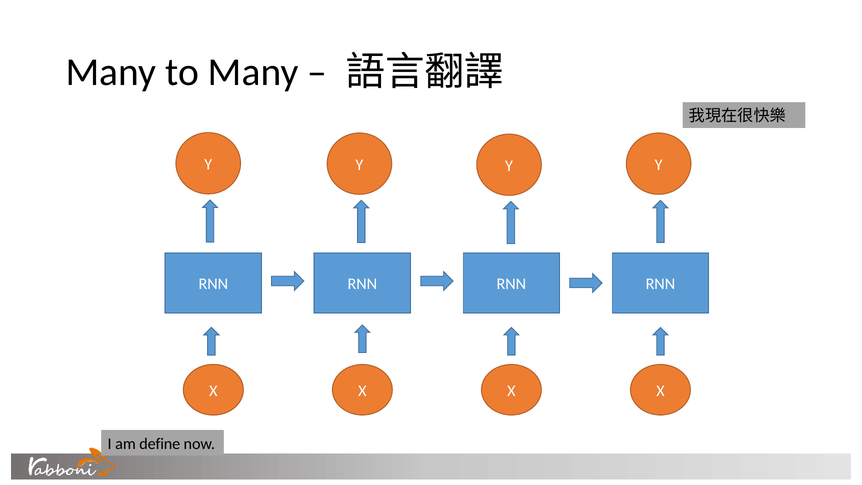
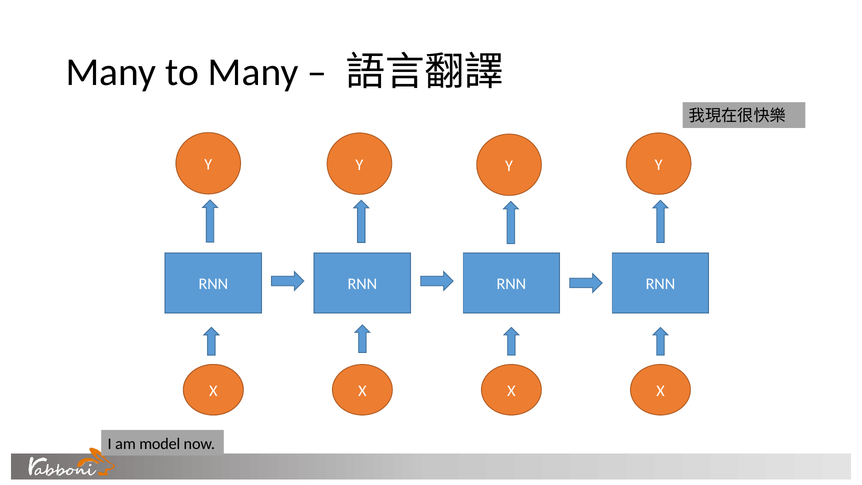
define: define -> model
